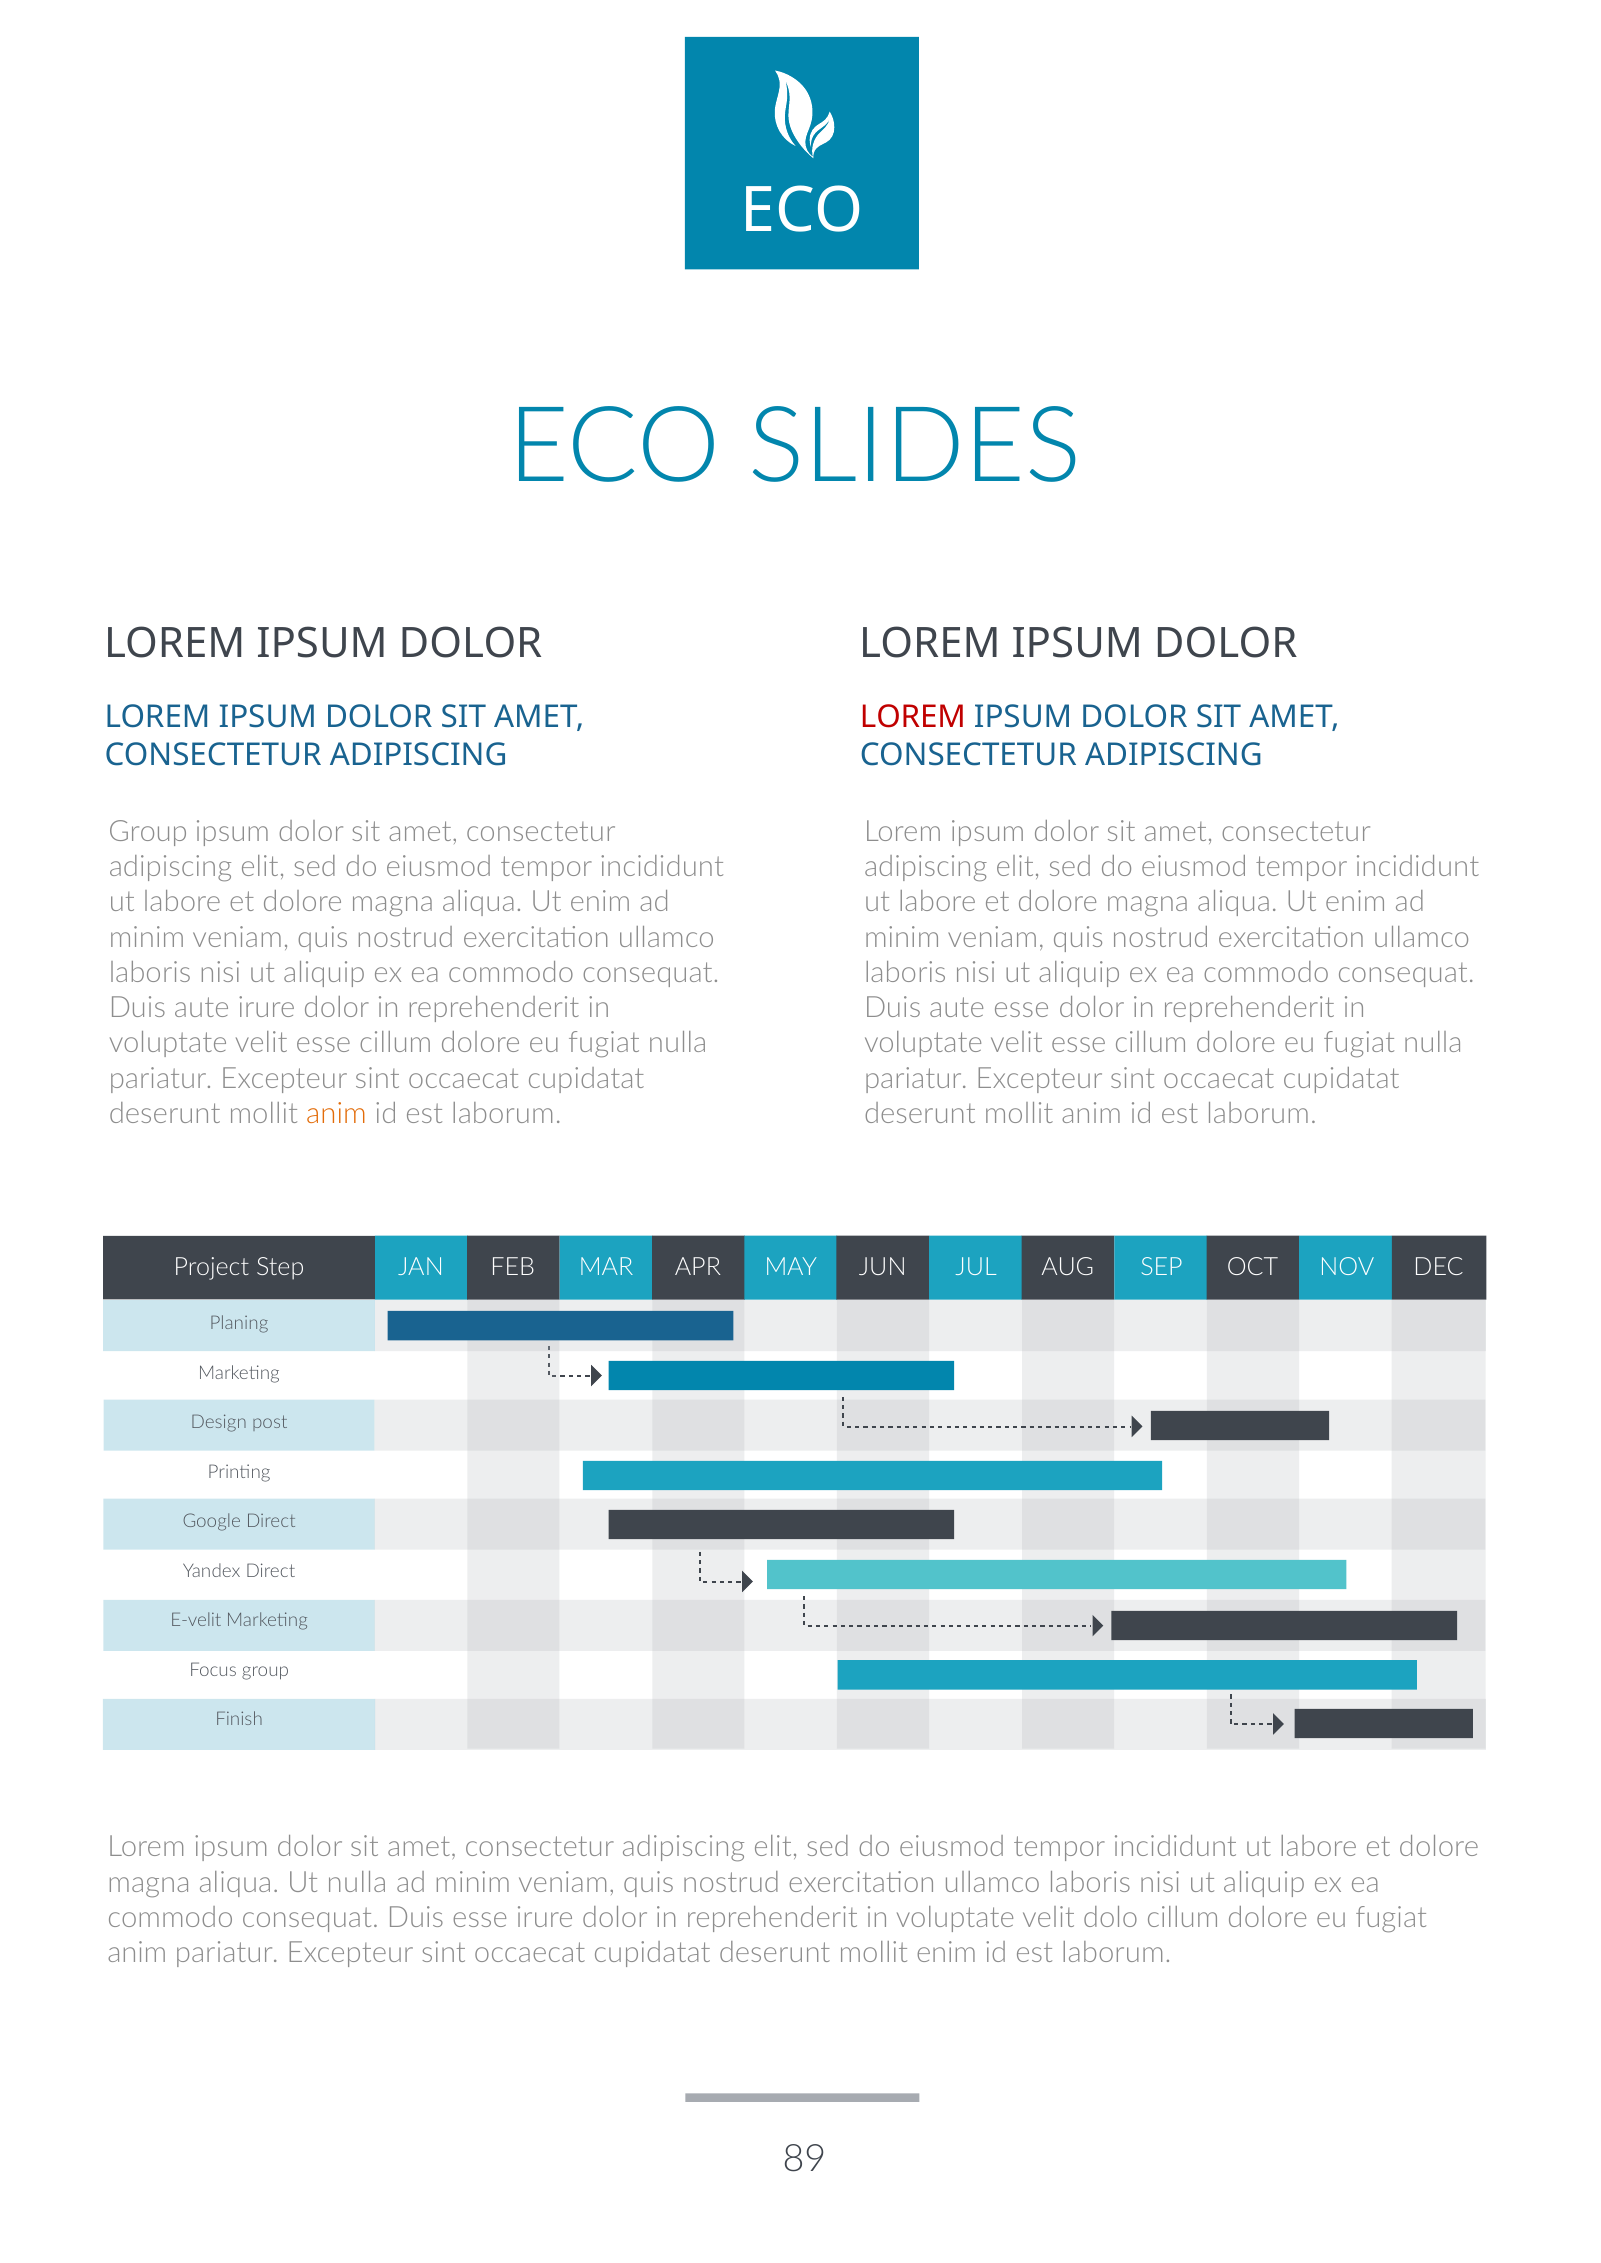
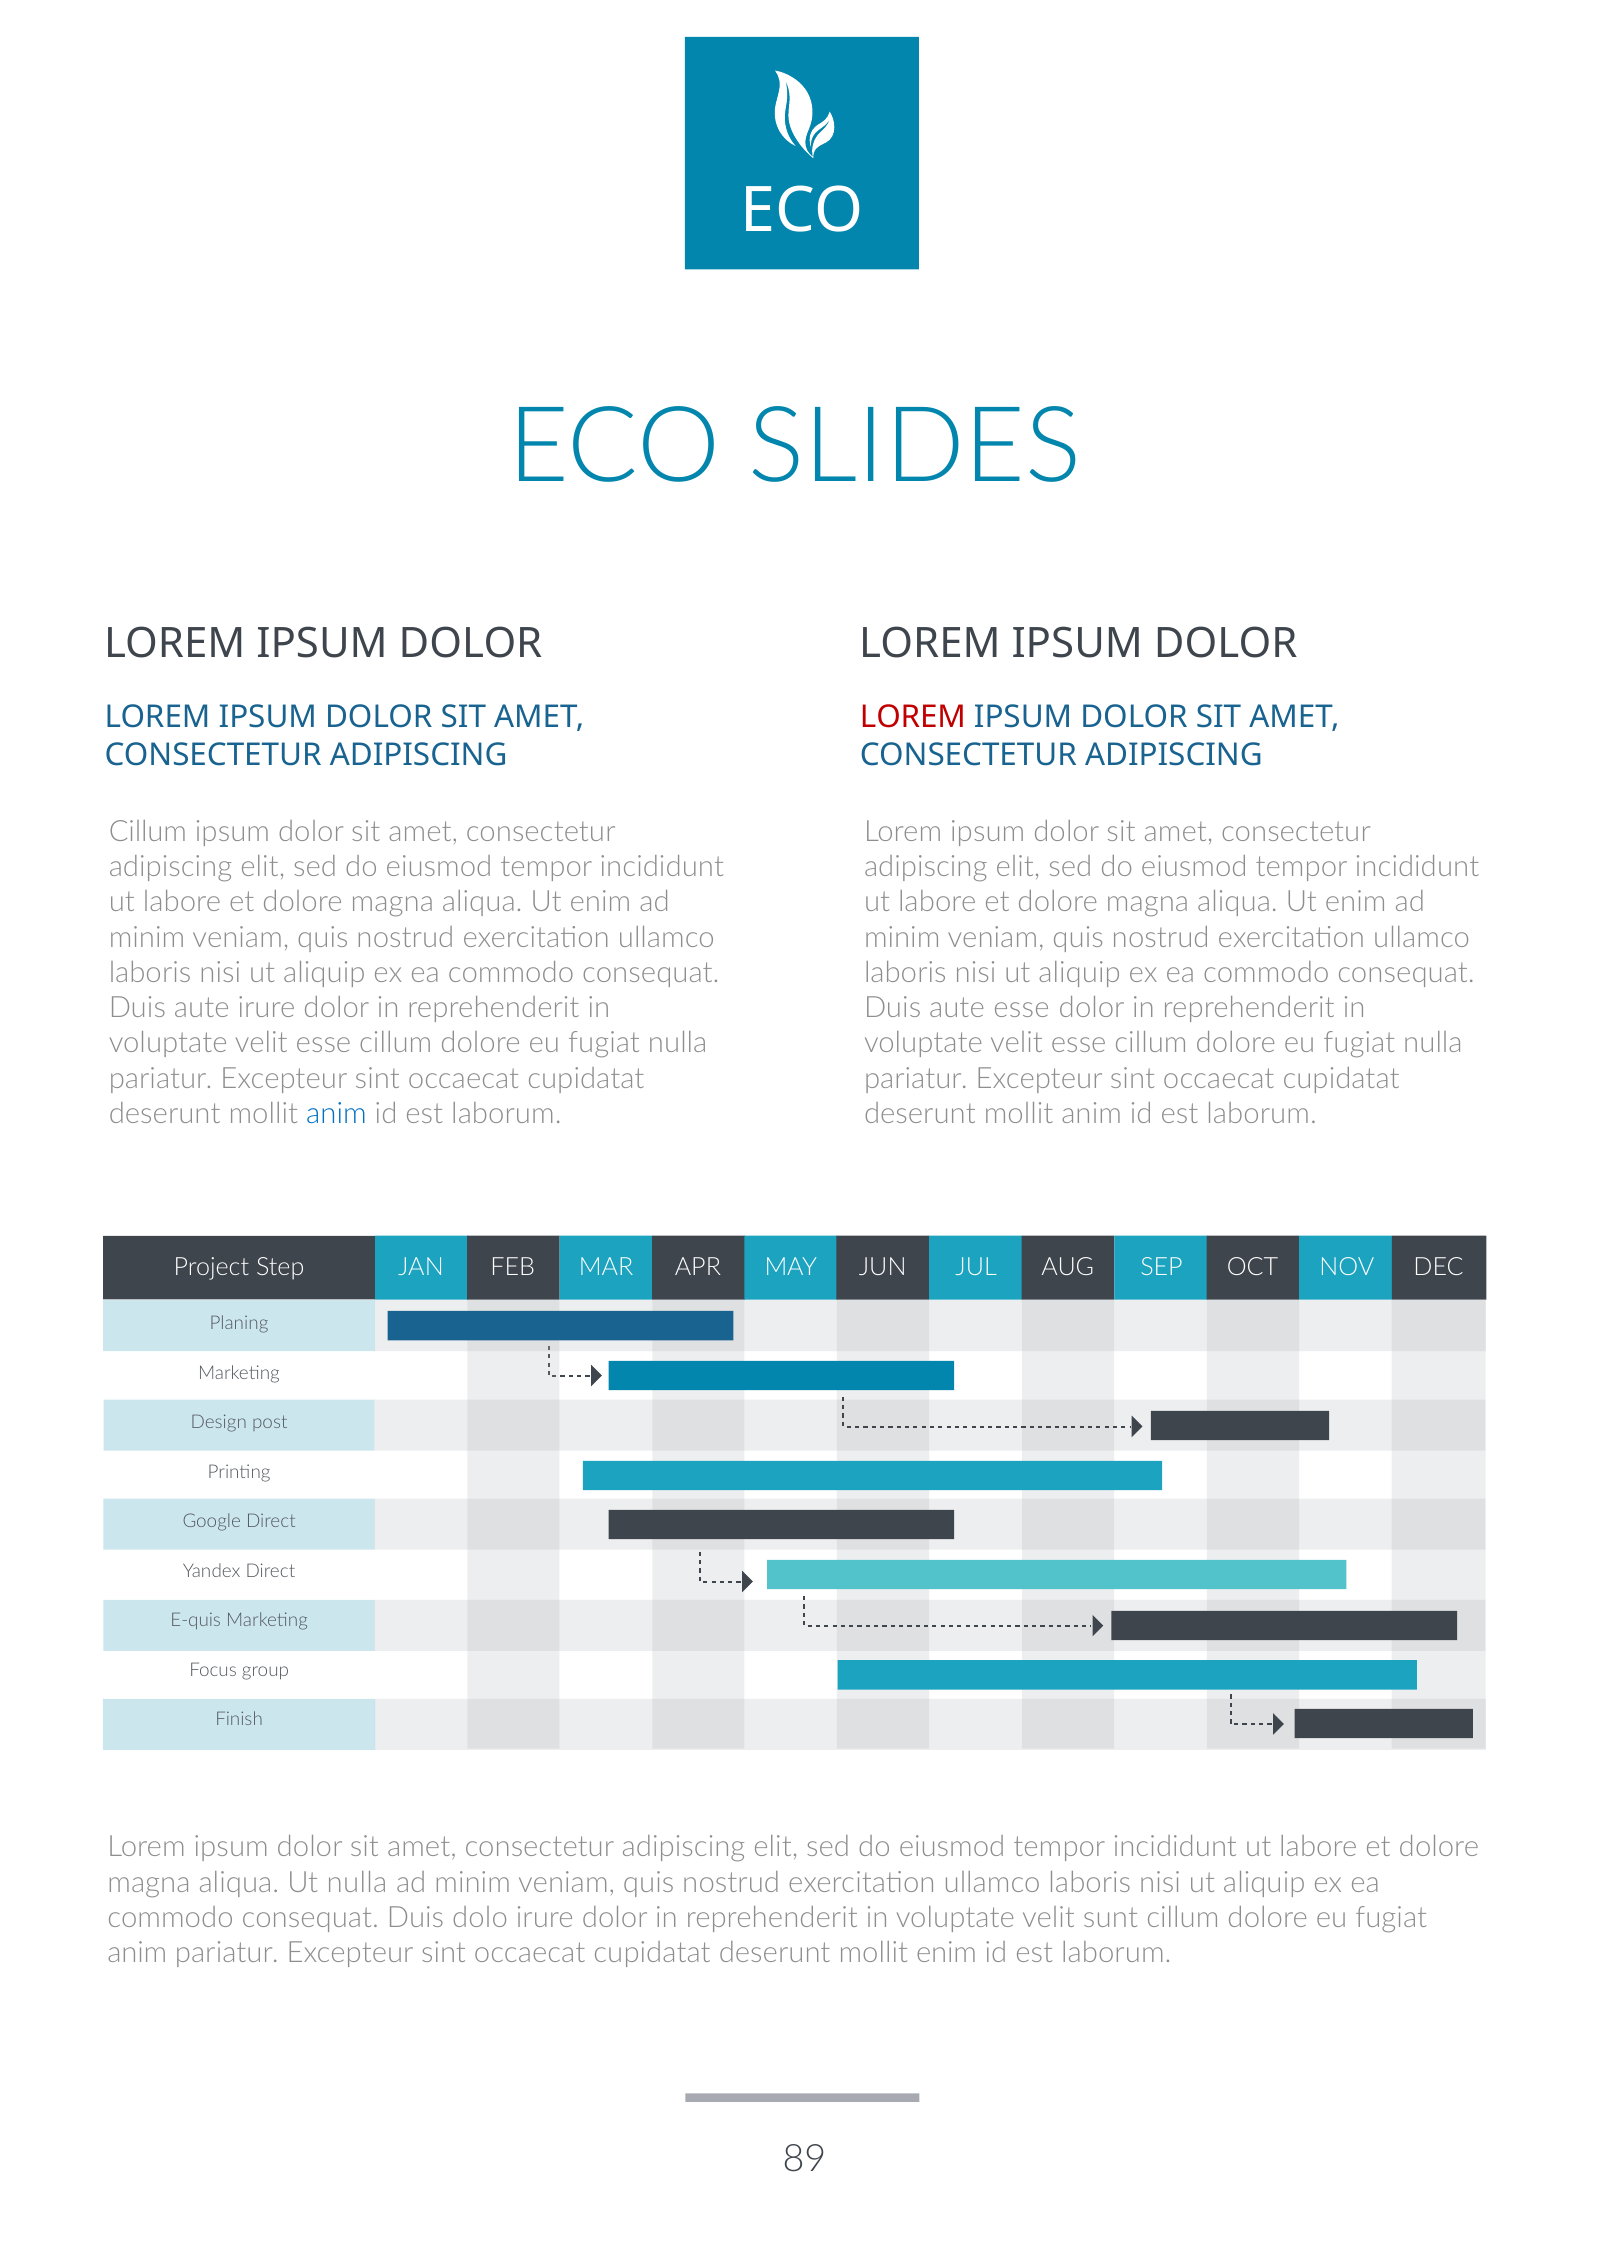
Group at (148, 832): Group -> Cillum
anim at (336, 1114) colour: orange -> blue
E-velit: E-velit -> E-quis
Duis esse: esse -> dolo
dolo: dolo -> sunt
